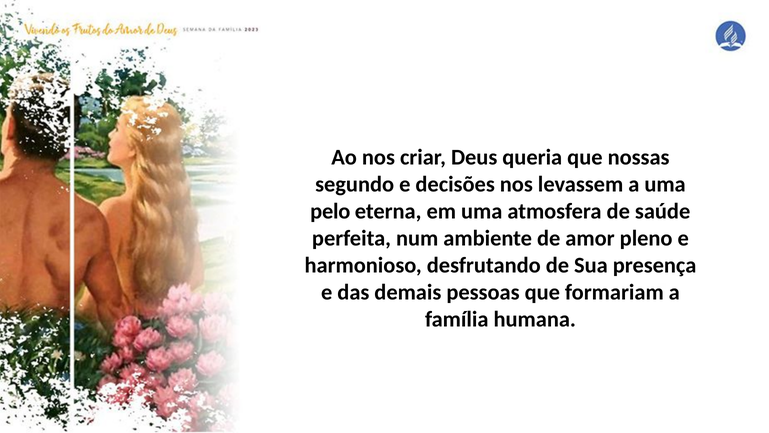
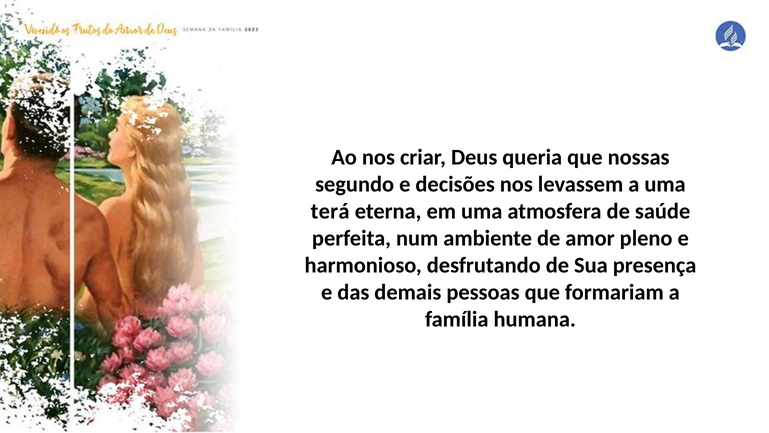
pelo: pelo -> terá
